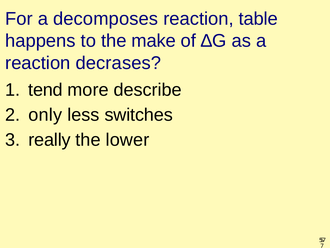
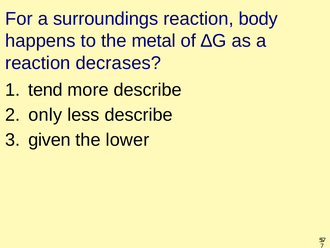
decomposes: decomposes -> surroundings
table: table -> body
make: make -> metal
less switches: switches -> describe
really: really -> given
